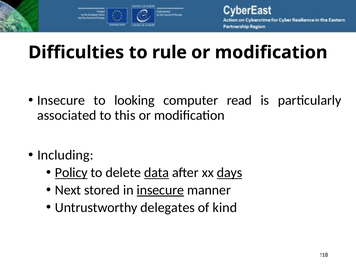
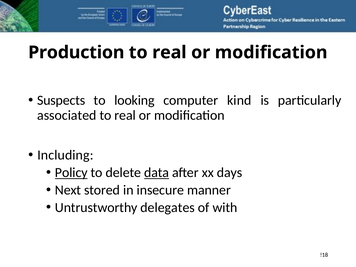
Difficulties: Difficulties -> Production
rule at (169, 52): rule -> real
Insecure at (61, 100): Insecure -> Suspects
read: read -> kind
this at (125, 115): this -> real
days underline: present -> none
insecure at (160, 190) underline: present -> none
kind: kind -> with
